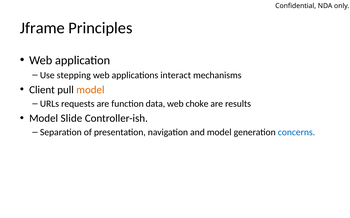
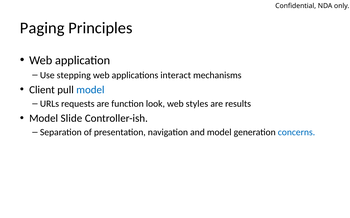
Jframe: Jframe -> Paging
model at (90, 90) colour: orange -> blue
data: data -> look
choke: choke -> styles
